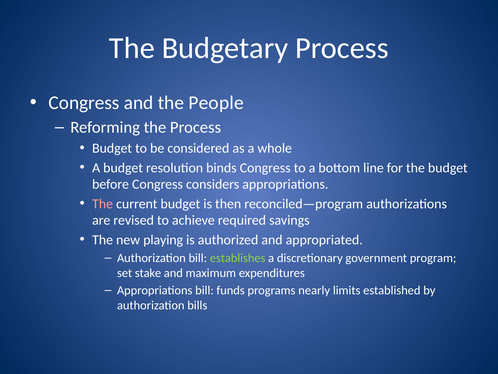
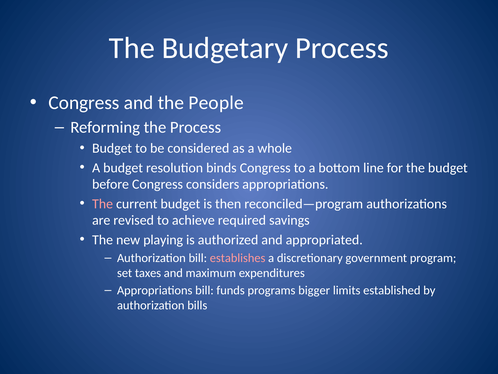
establishes colour: light green -> pink
stake: stake -> taxes
nearly: nearly -> bigger
